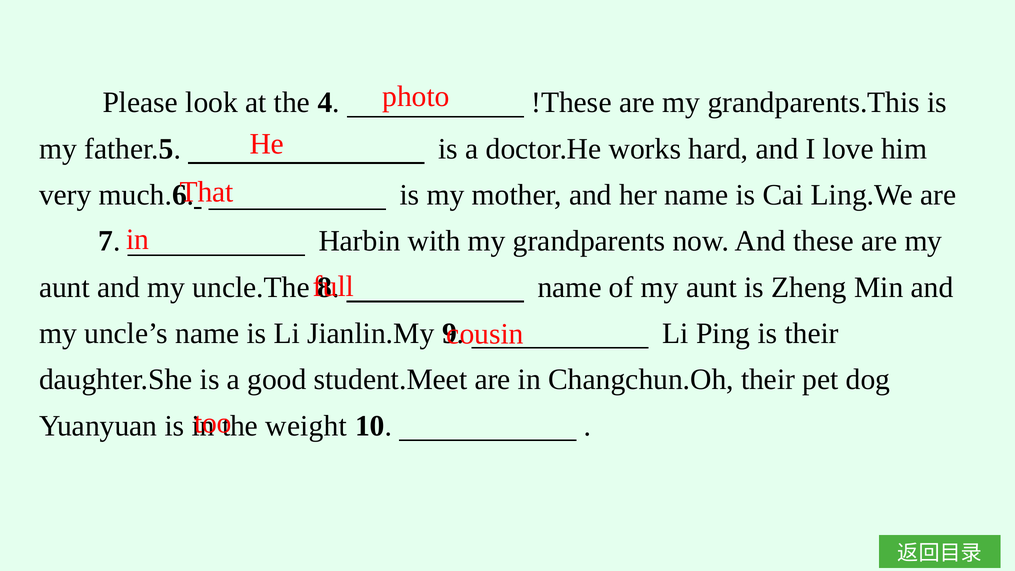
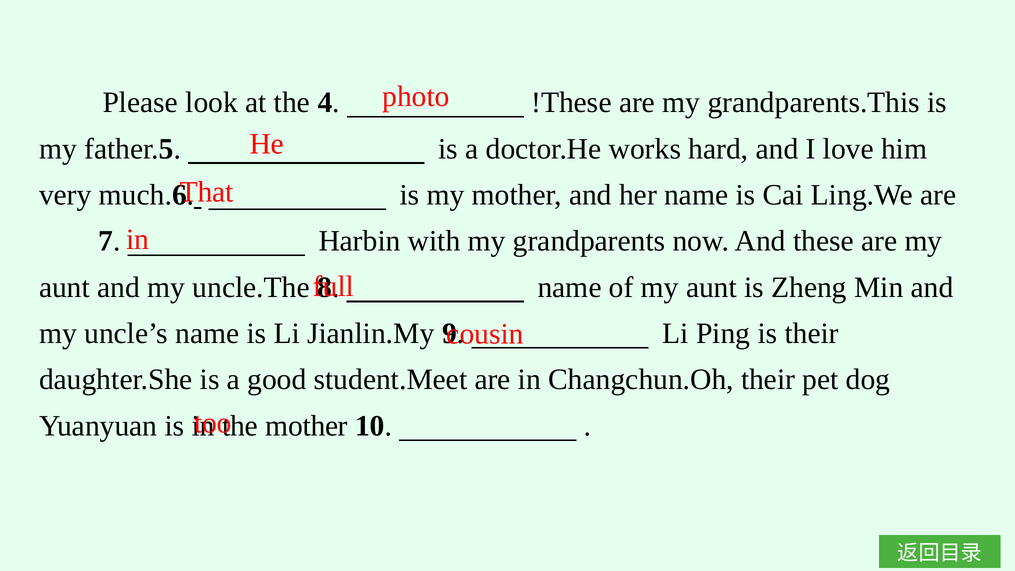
the weight: weight -> mother
